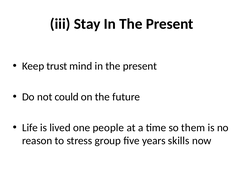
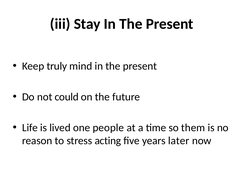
trust: trust -> truly
group: group -> acting
skills: skills -> later
